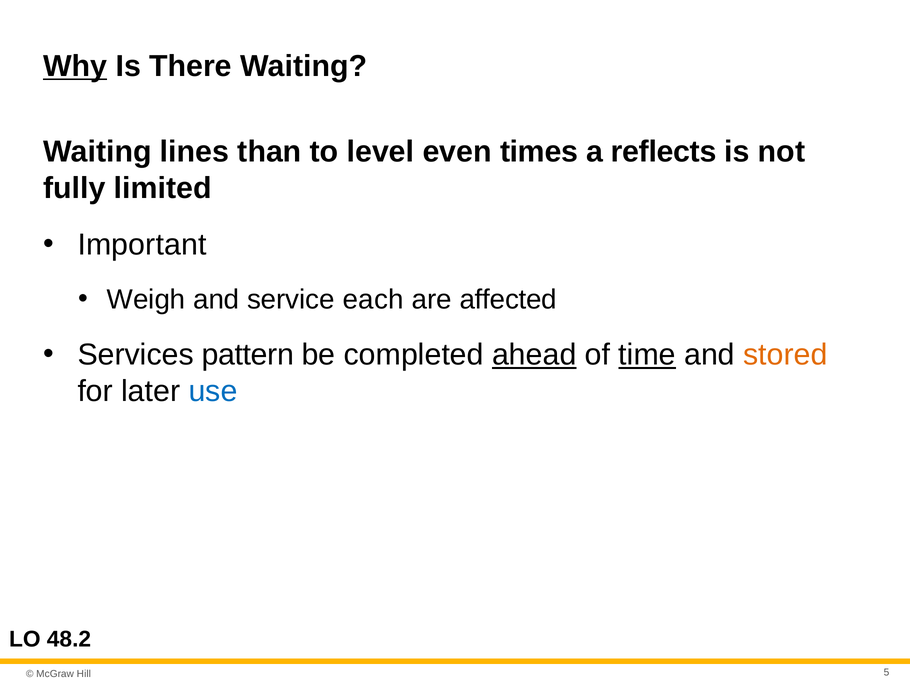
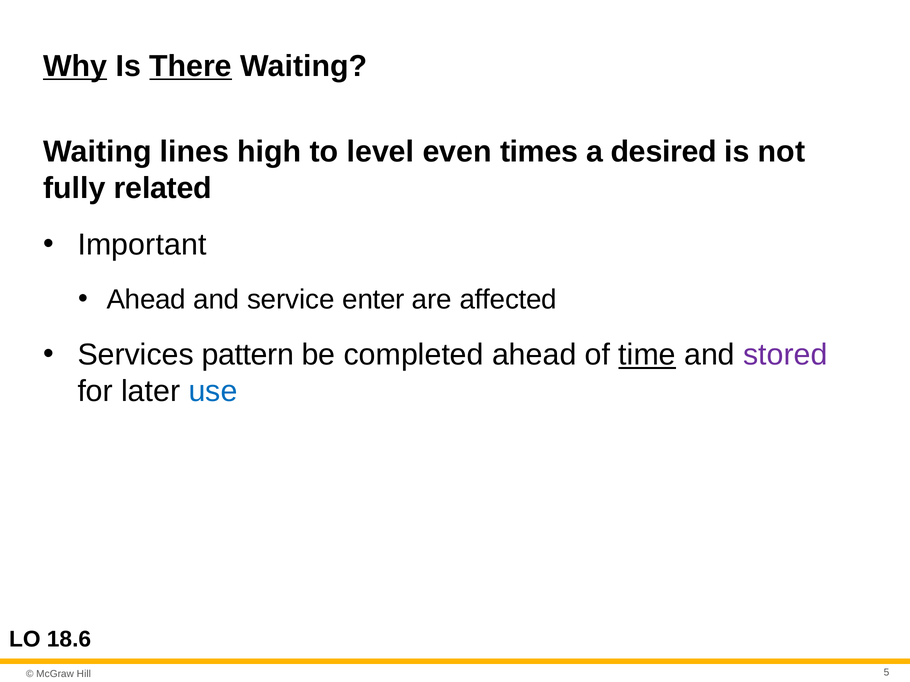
There underline: none -> present
than: than -> high
reflects: reflects -> desired
limited: limited -> related
Weigh at (146, 300): Weigh -> Ahead
each: each -> enter
ahead at (534, 355) underline: present -> none
stored colour: orange -> purple
48.2: 48.2 -> 18.6
